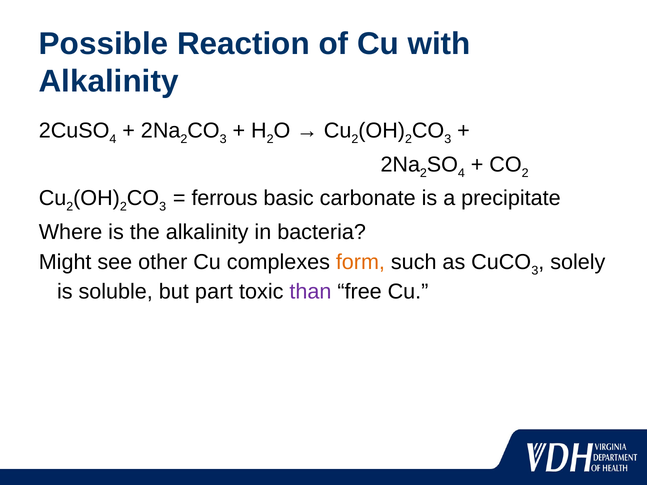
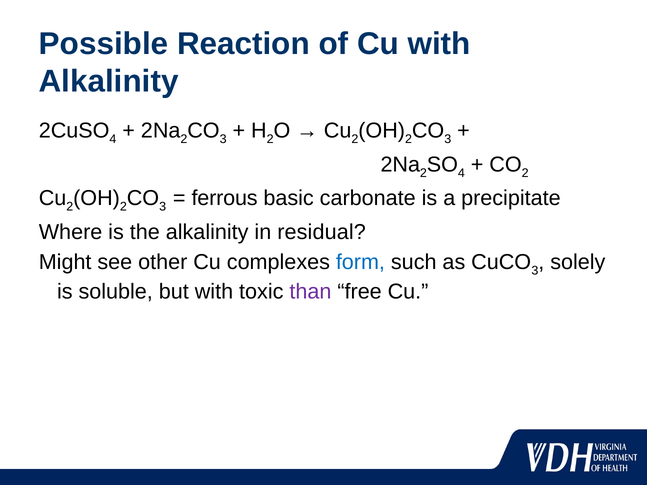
bacteria: bacteria -> residual
form colour: orange -> blue
but part: part -> with
